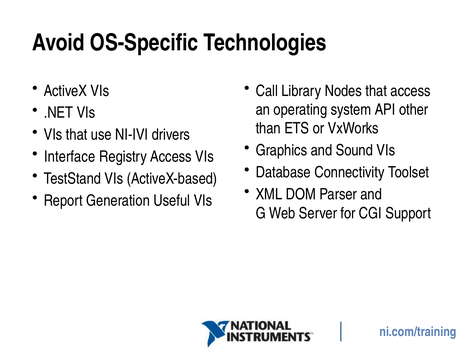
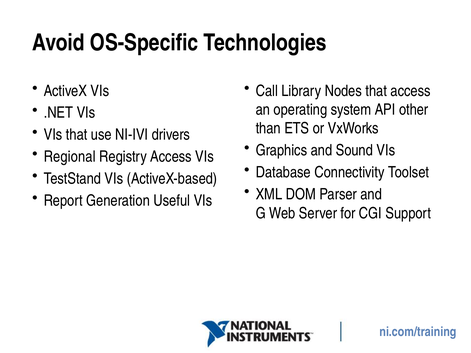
Interface: Interface -> Regional
